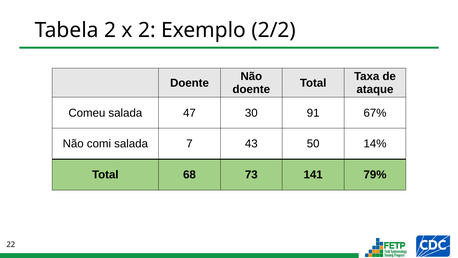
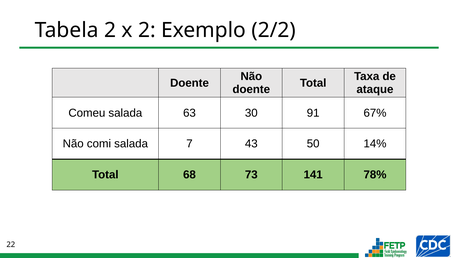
47: 47 -> 63
79%: 79% -> 78%
